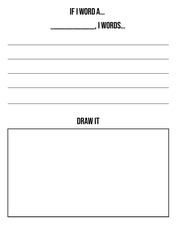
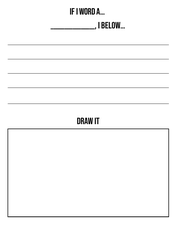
words…: words… -> below…
